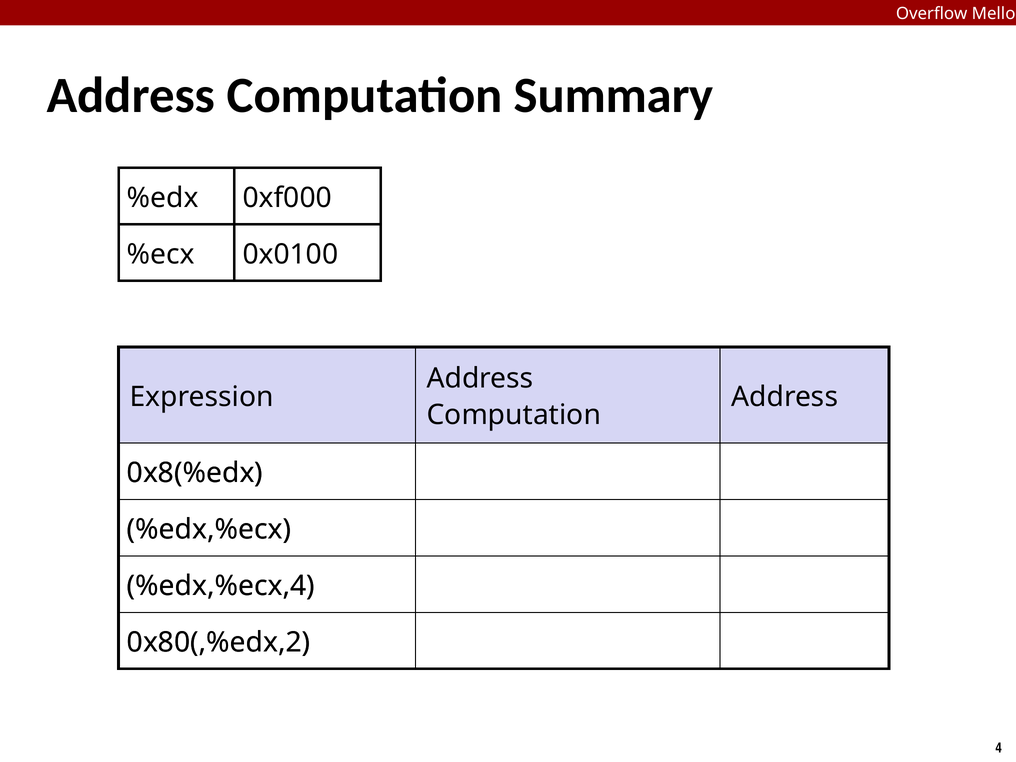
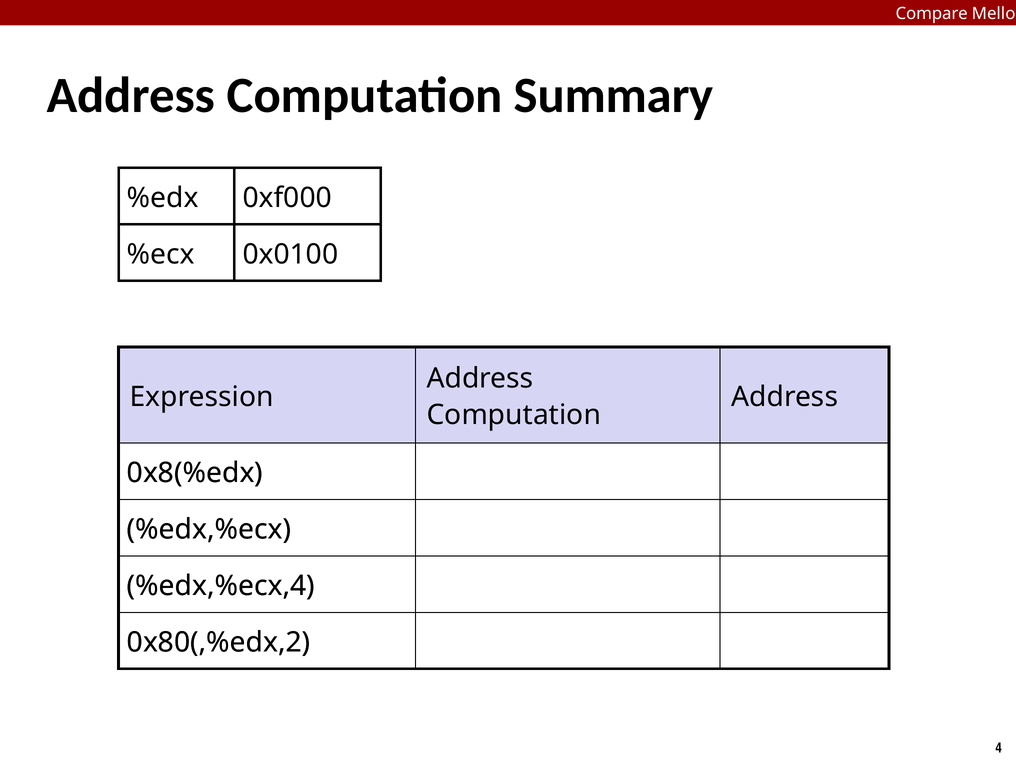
Overflow: Overflow -> Compare
